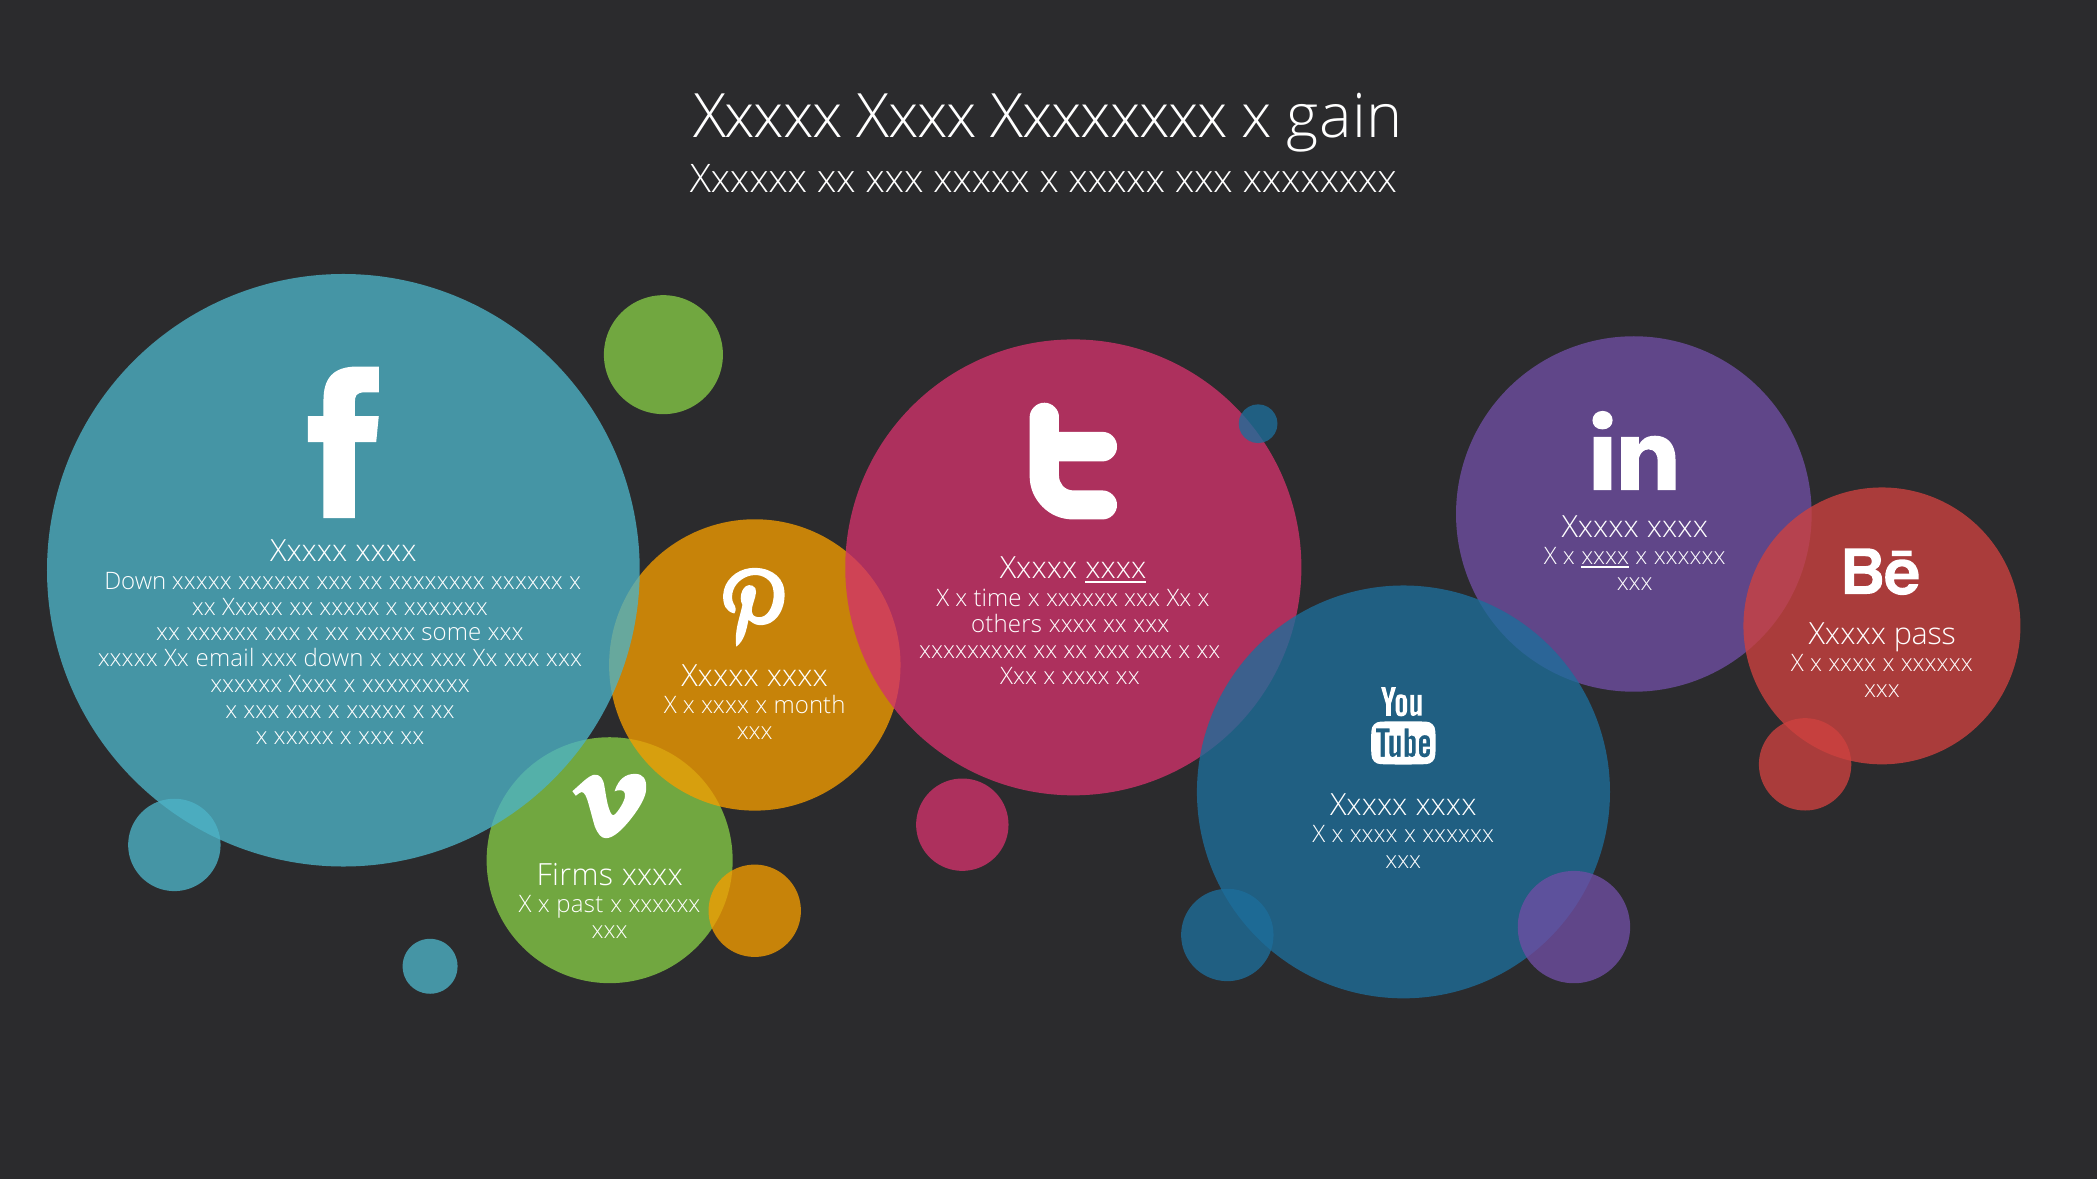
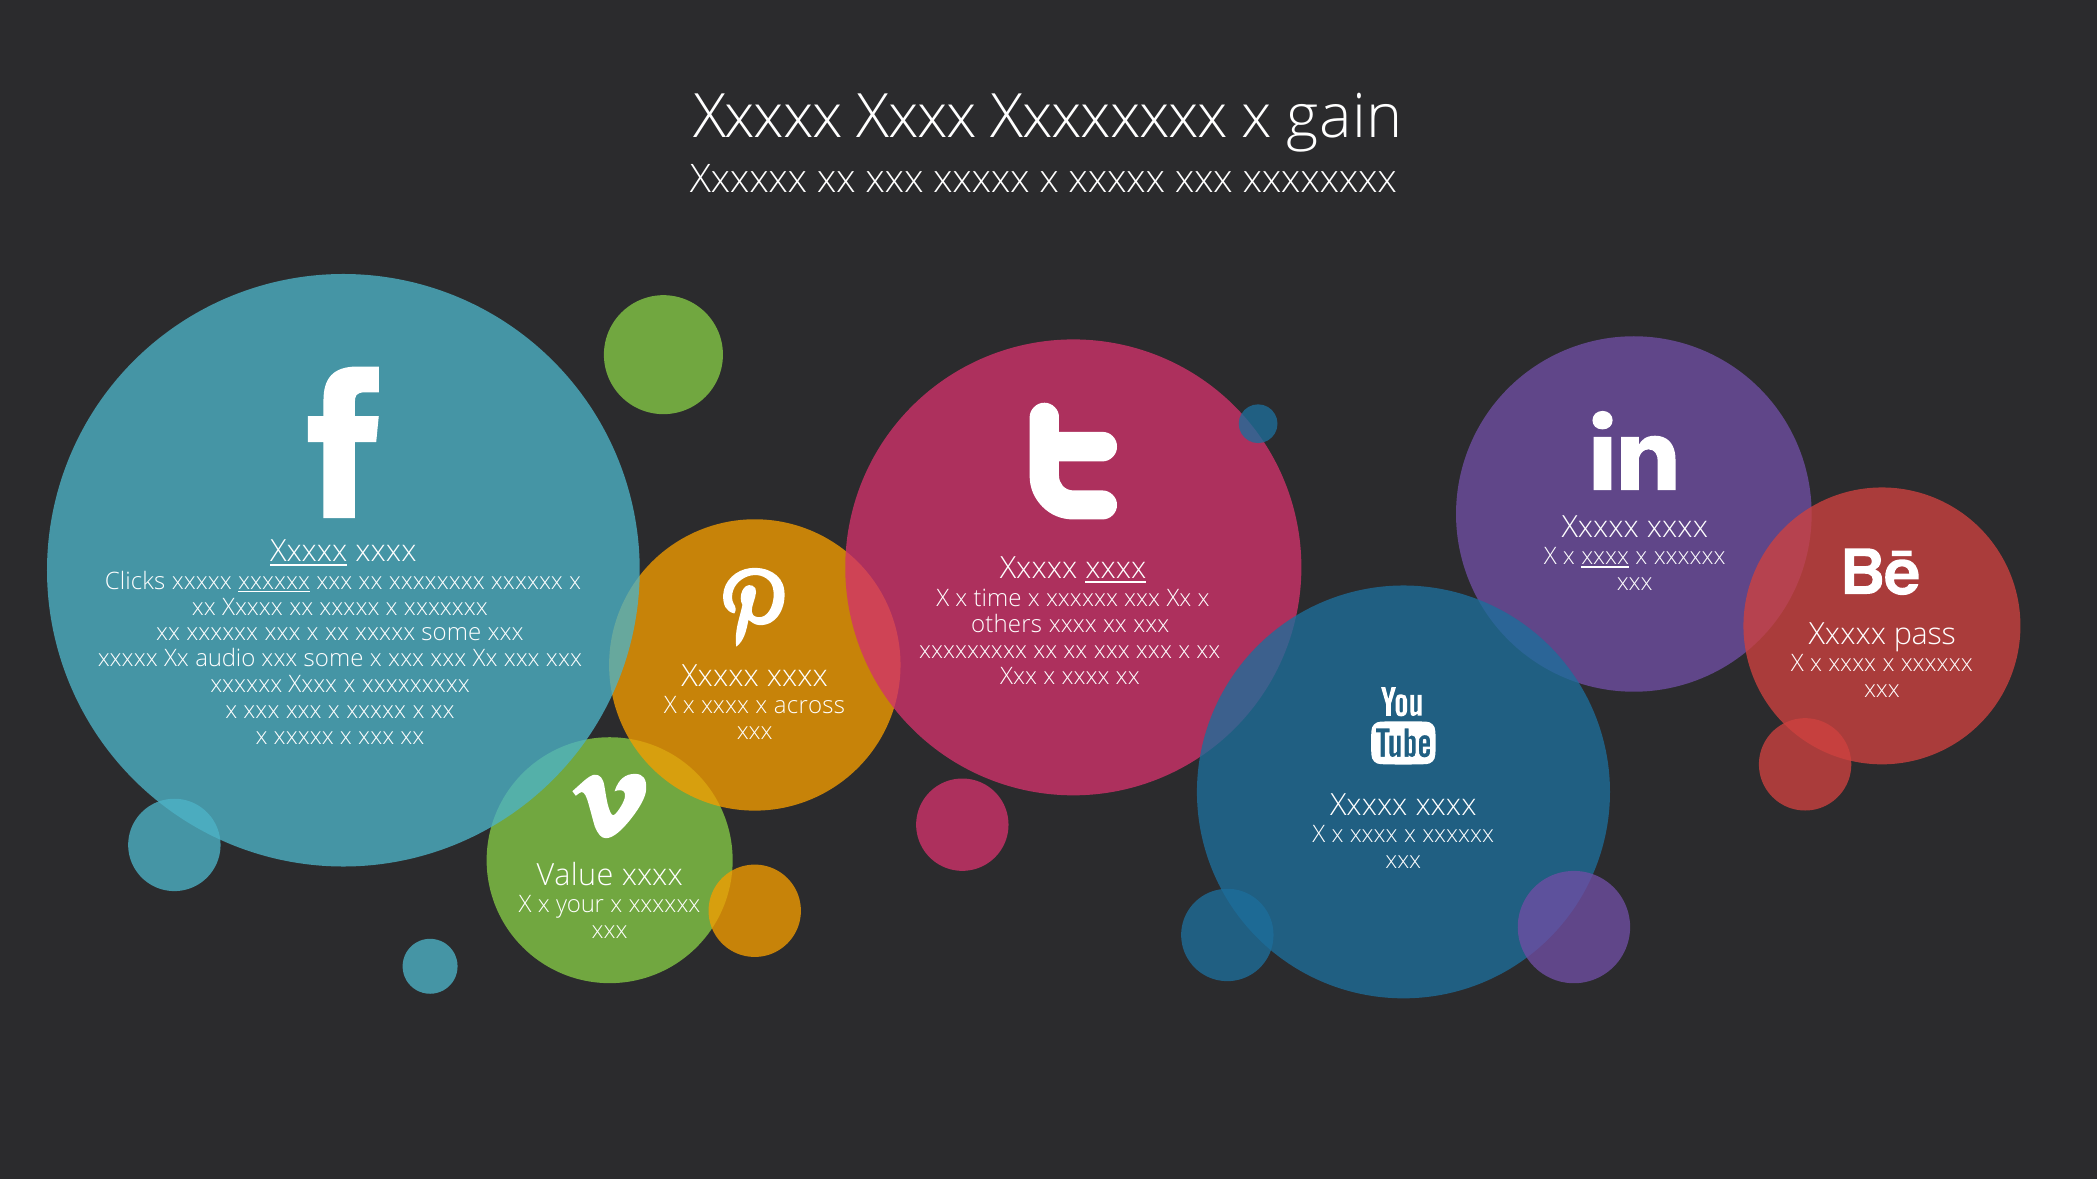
Xxxxx at (309, 552) underline: none -> present
Down at (135, 581): Down -> Clicks
xxxxxx at (274, 581) underline: none -> present
email: email -> audio
xxx down: down -> some
month: month -> across
Firms: Firms -> Value
past: past -> your
